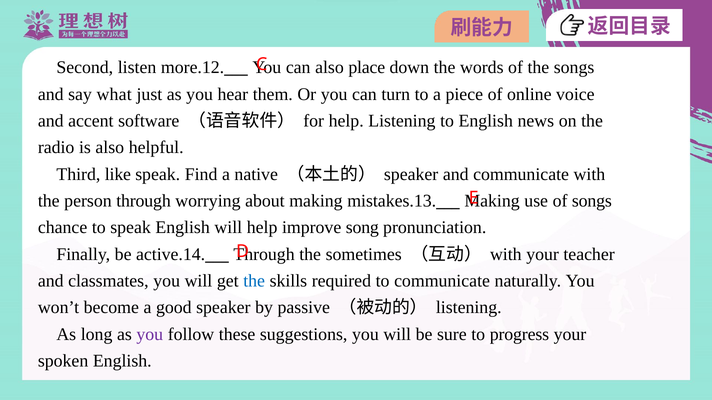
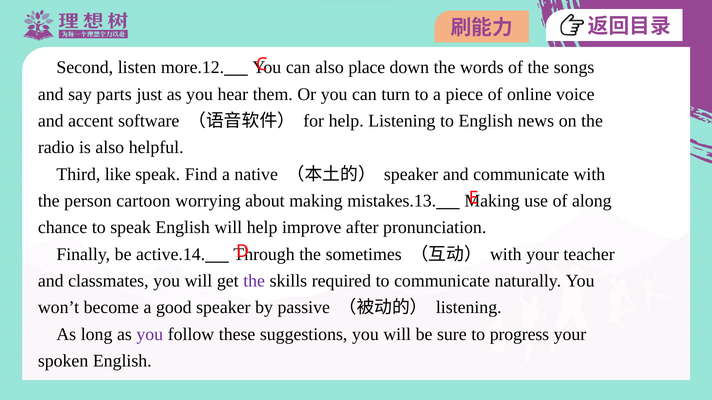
what: what -> parts
person through: through -> cartoon
of songs: songs -> along
song: song -> after
the at (254, 281) colour: blue -> purple
